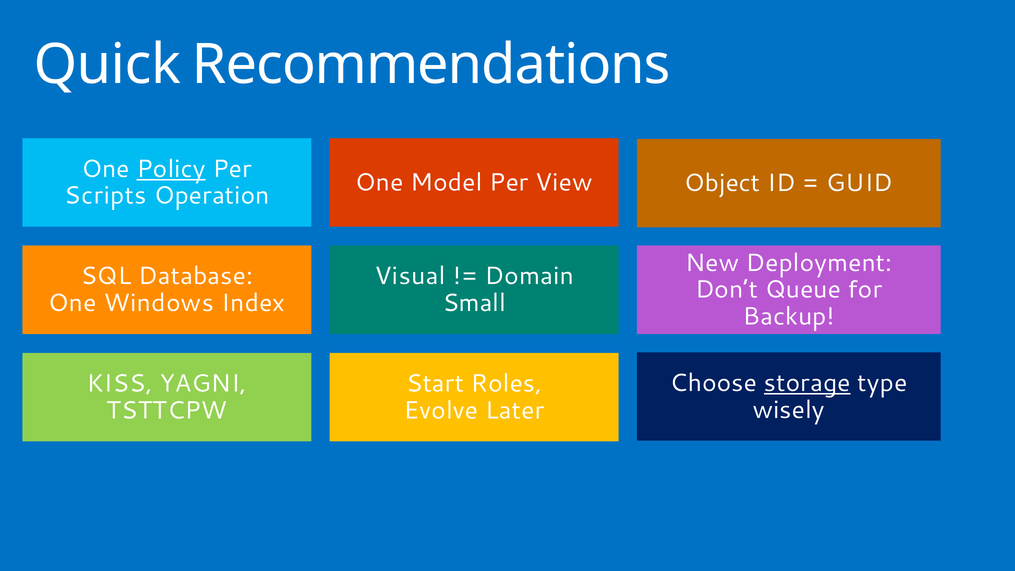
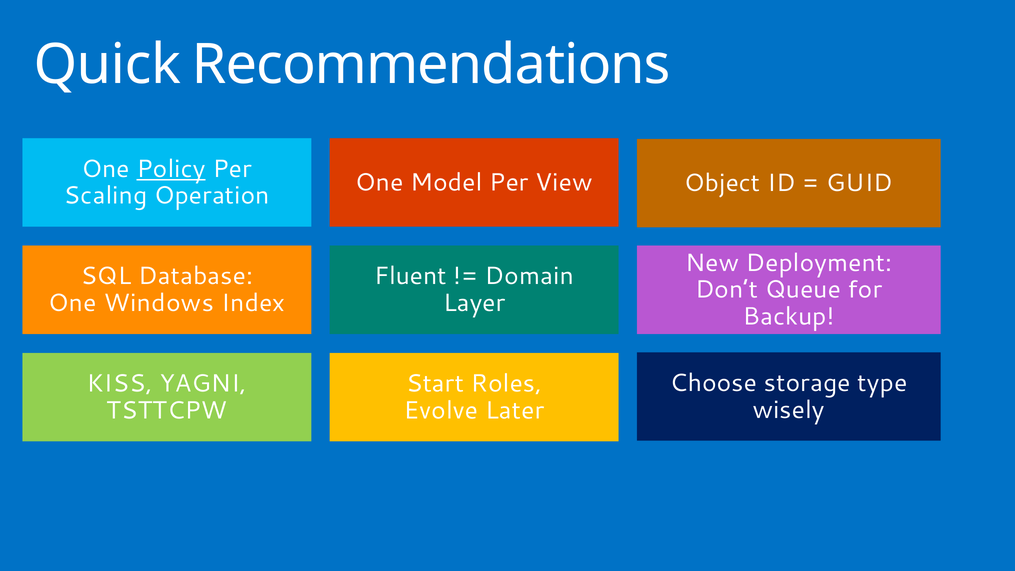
Scripts: Scripts -> Scaling
Visual: Visual -> Fluent
Small: Small -> Layer
storage underline: present -> none
